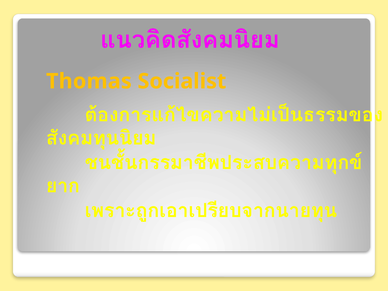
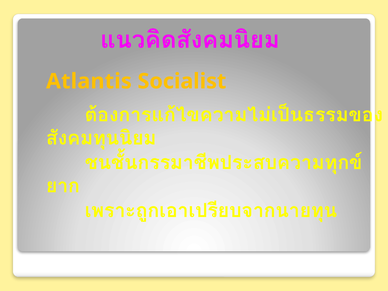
Thomas: Thomas -> Atlantis
